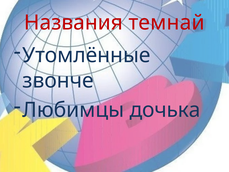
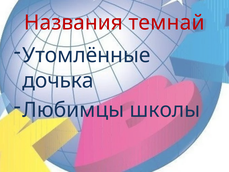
звонче: звонче -> дочька
дочька: дочька -> школы
